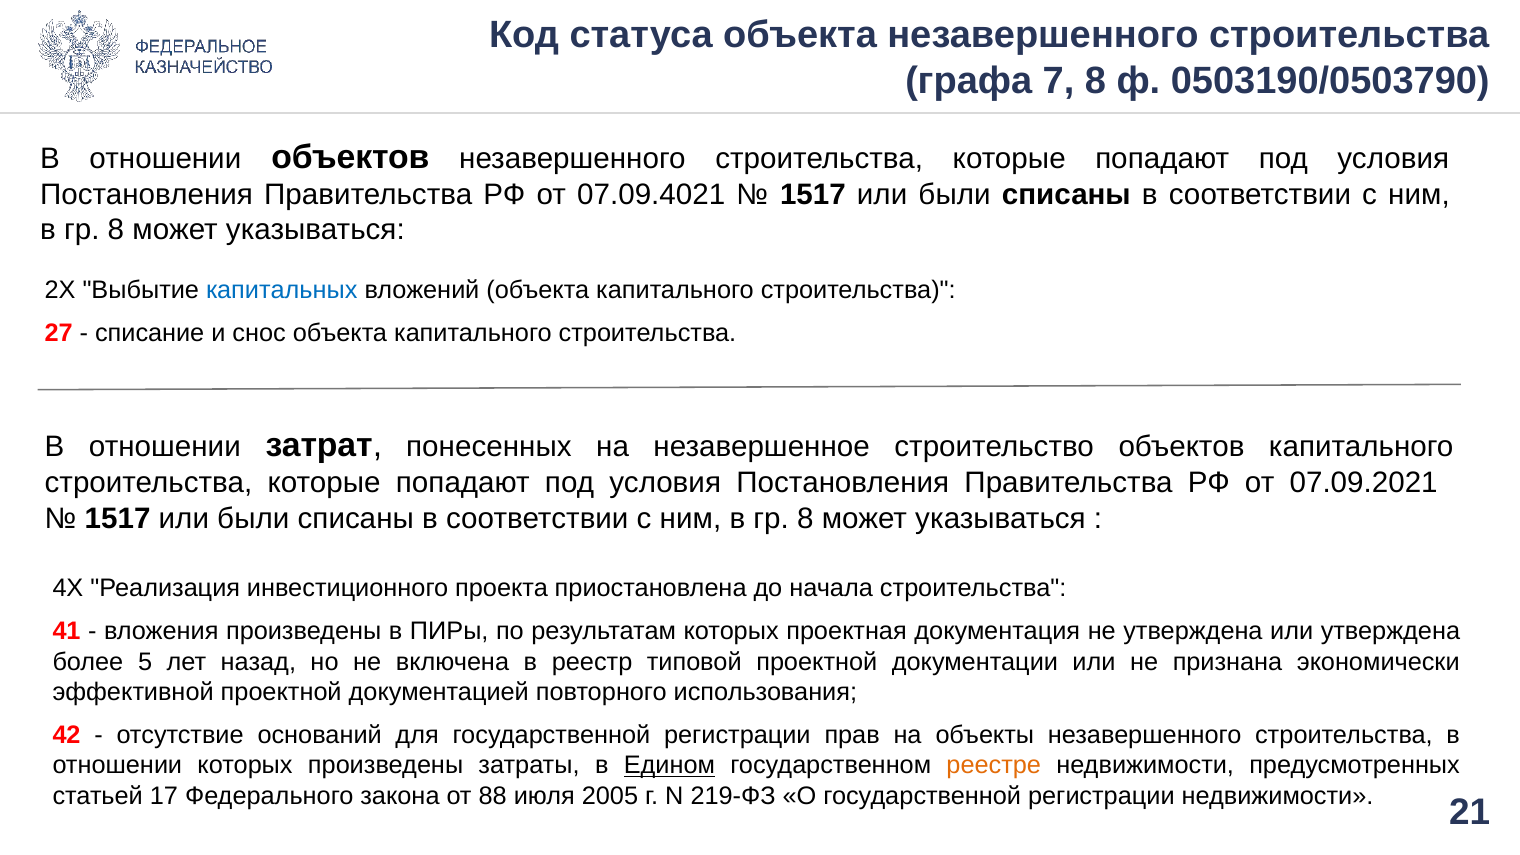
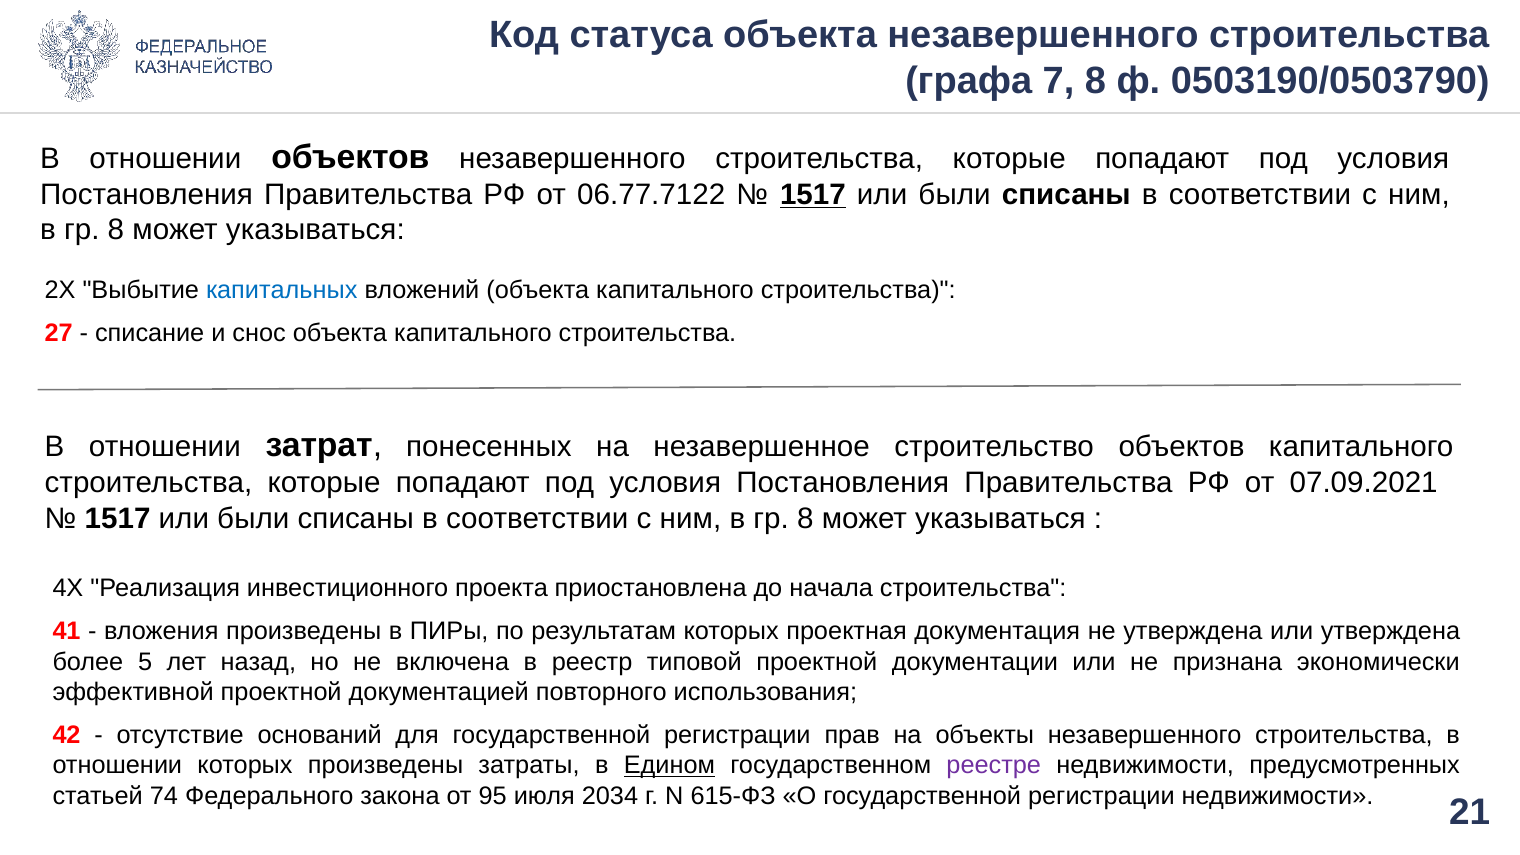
07.09.4021: 07.09.4021 -> 06.77.7122
1517 at (813, 195) underline: none -> present
реестре colour: orange -> purple
17: 17 -> 74
88: 88 -> 95
2005: 2005 -> 2034
219-ФЗ: 219-ФЗ -> 615-ФЗ
